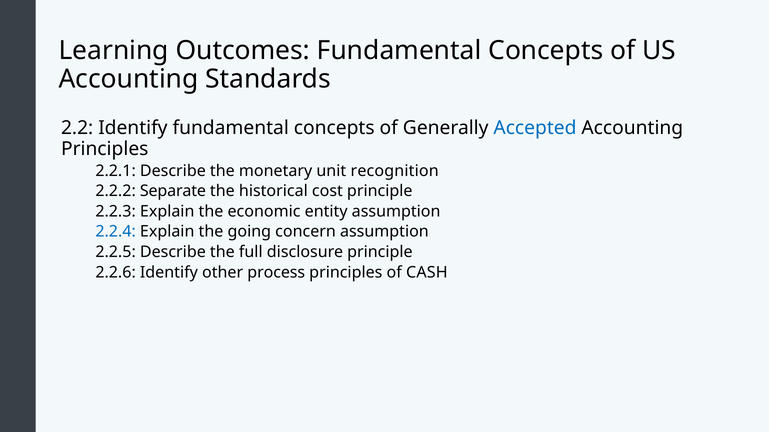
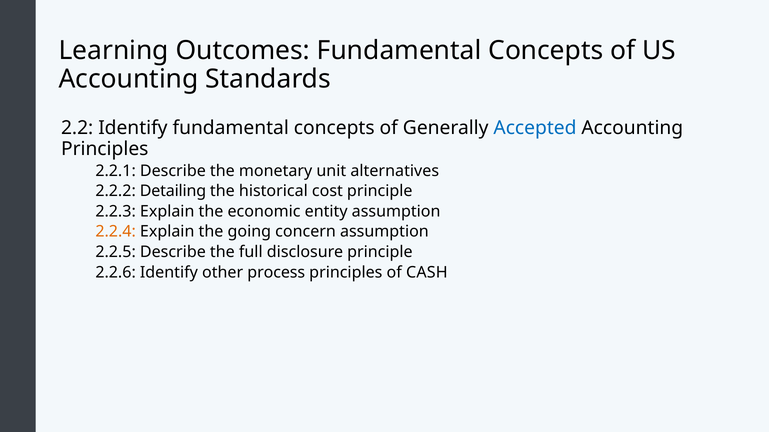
recognition: recognition -> alternatives
Separate: Separate -> Detailing
2.2.4 colour: blue -> orange
